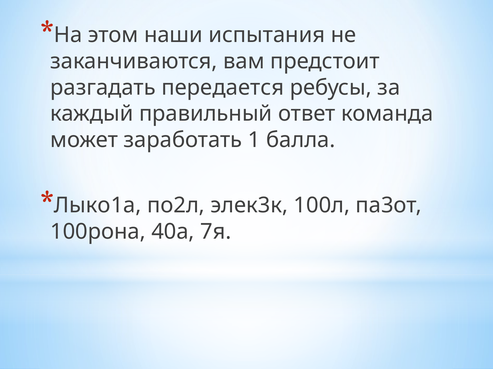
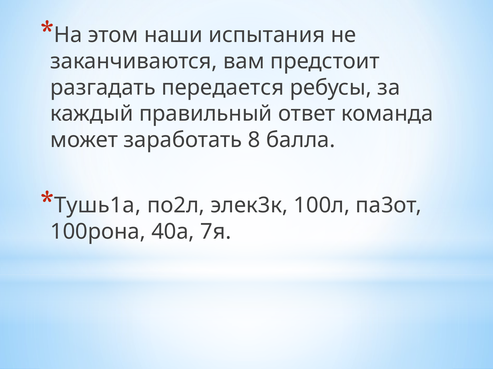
1: 1 -> 8
Лыко1а: Лыко1а -> Тушь1а
